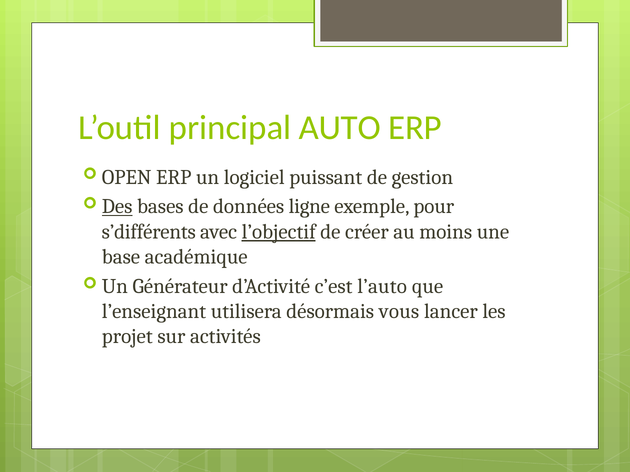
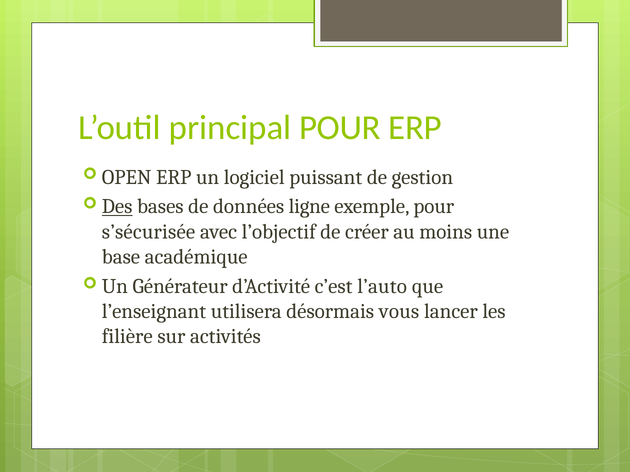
principal AUTO: AUTO -> POUR
s’différents: s’différents -> s’sécurisée
l’objectif underline: present -> none
projet: projet -> filière
